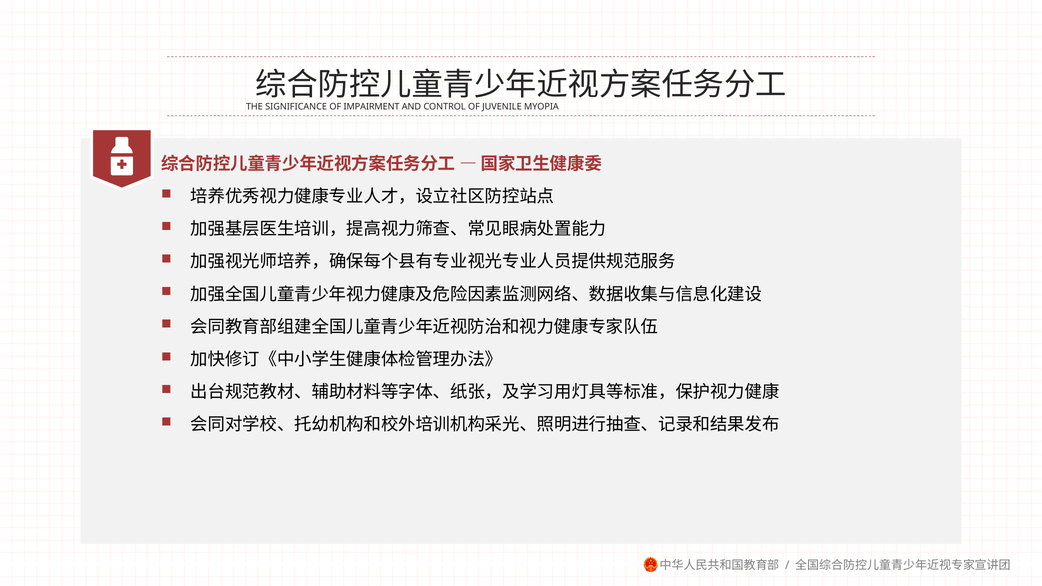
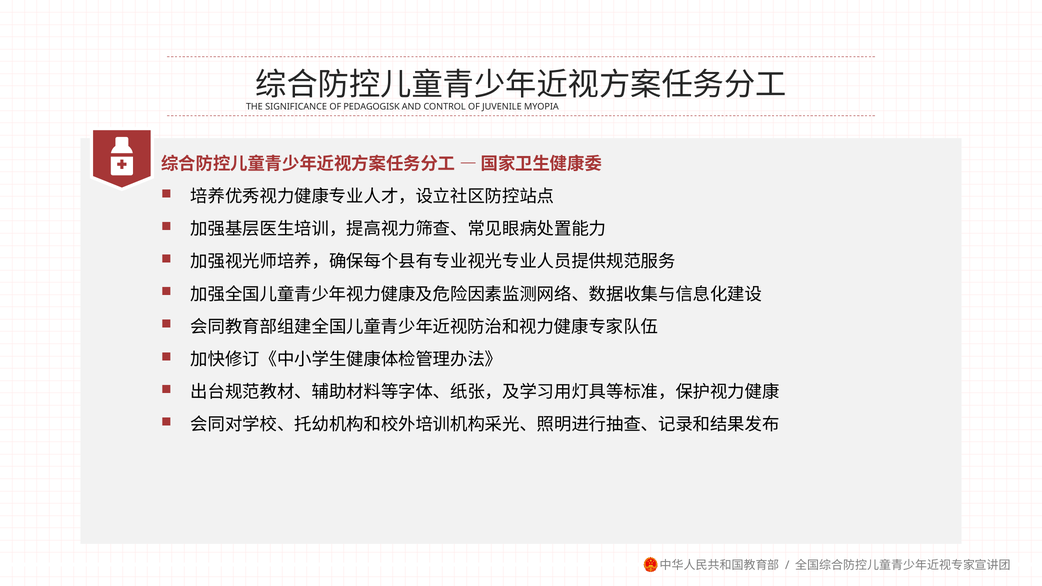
IMPAIRMENT: IMPAIRMENT -> PEDAGOGISK
